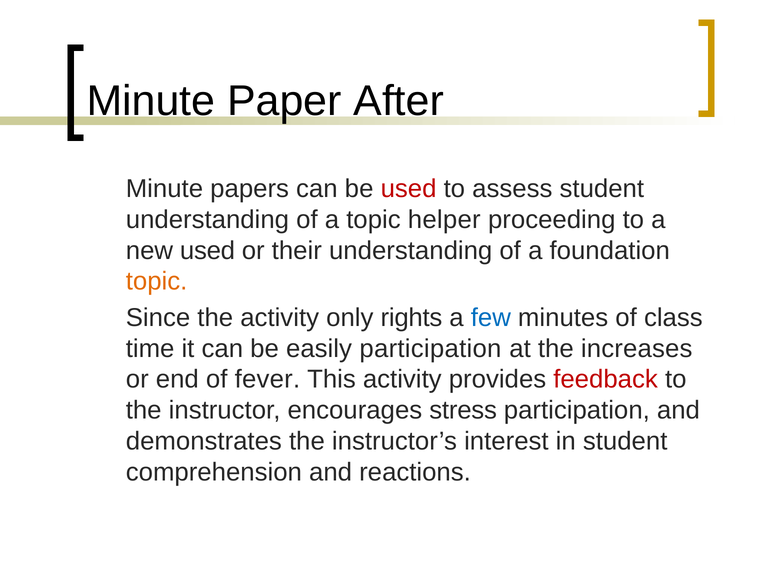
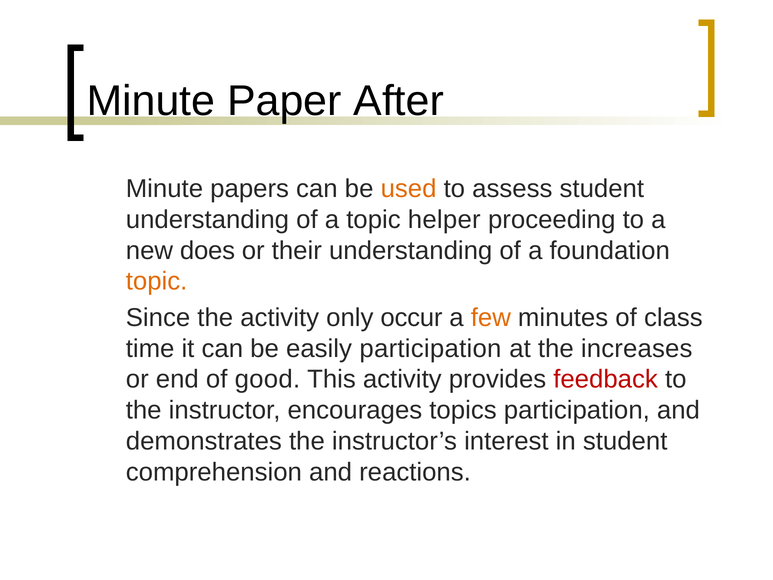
used at (409, 189) colour: red -> orange
new used: used -> does
rights: rights -> occur
few colour: blue -> orange
fever: fever -> good
stress: stress -> topics
